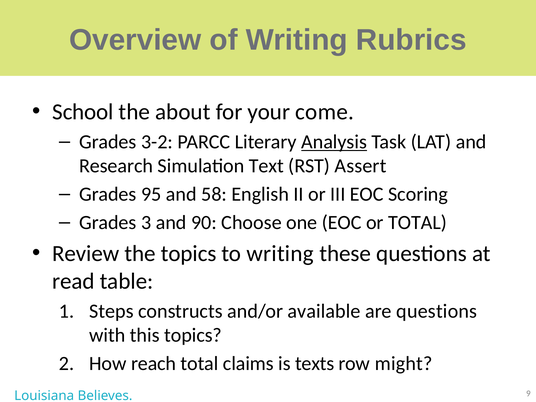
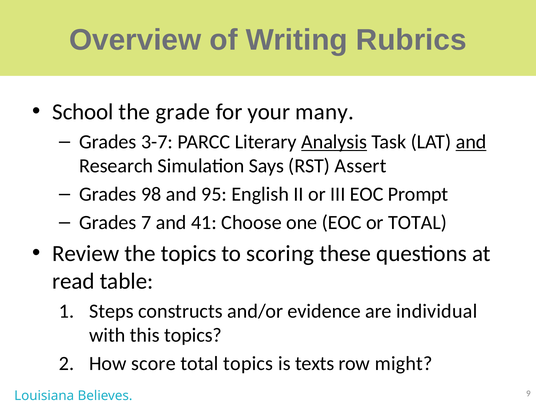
about: about -> grade
come: come -> many
3-2: 3-2 -> 3-7
and at (471, 142) underline: none -> present
Text: Text -> Says
95: 95 -> 98
58: 58 -> 95
Scoring: Scoring -> Prompt
3: 3 -> 7
90: 90 -> 41
to writing: writing -> scoring
available: available -> evidence
are questions: questions -> individual
reach: reach -> score
total claims: claims -> topics
